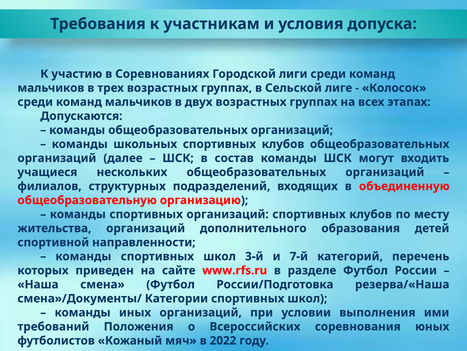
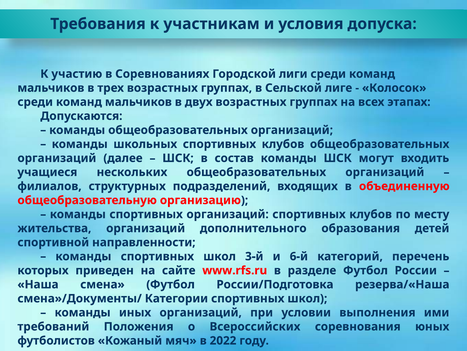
7-й: 7-й -> 6-й
